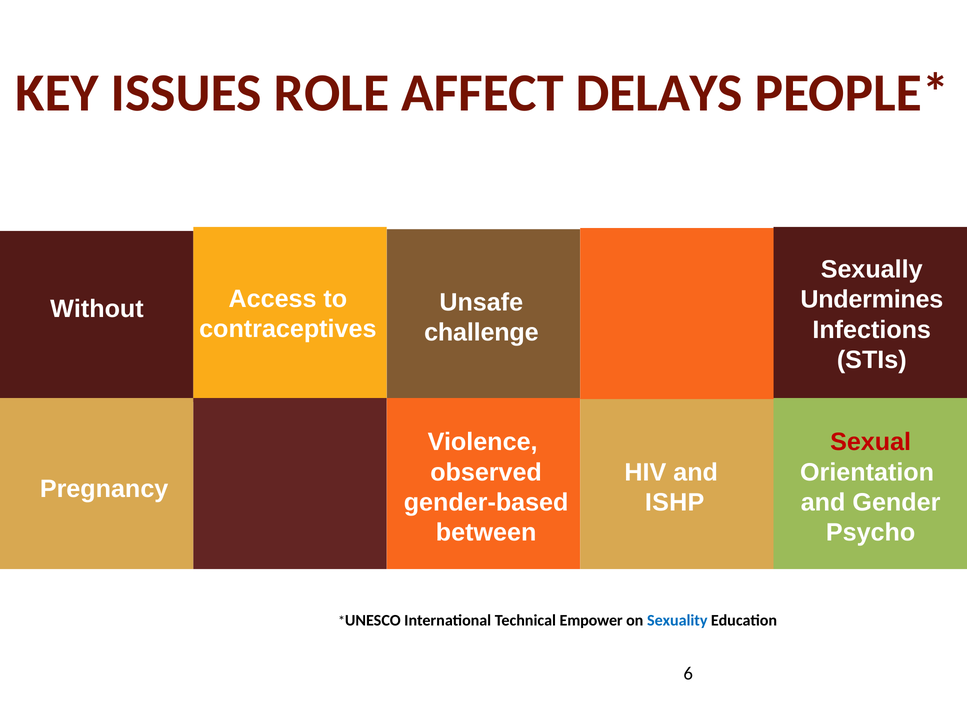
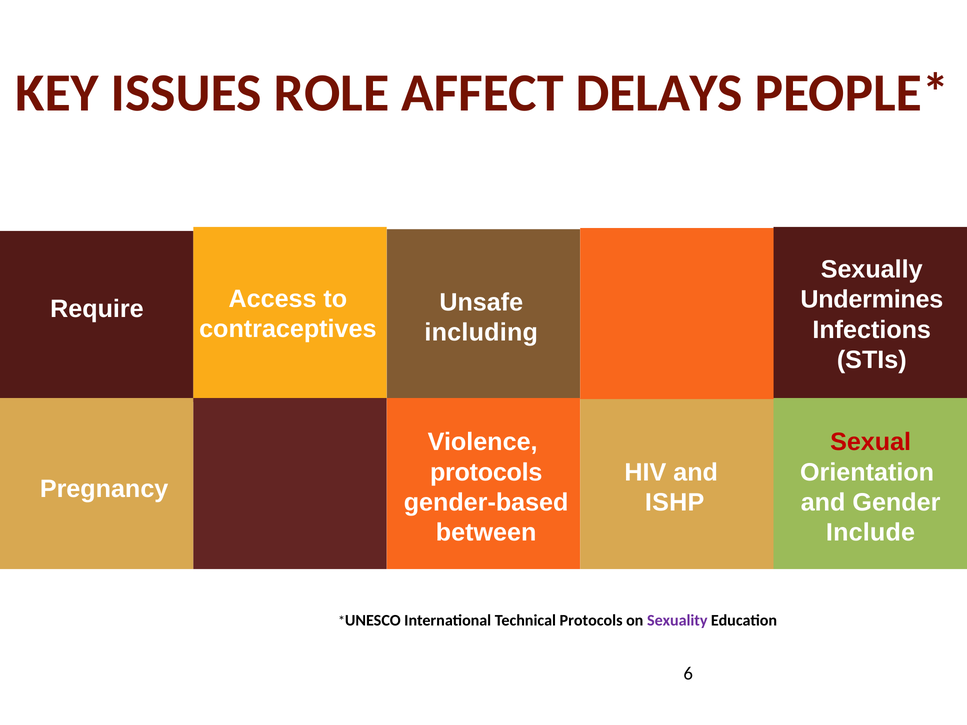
Without: Without -> Require
challenge: challenge -> including
observed at (486, 472): observed -> protocols
Psycho: Psycho -> Include
Technical Empower: Empower -> Protocols
Sexuality colour: blue -> purple
